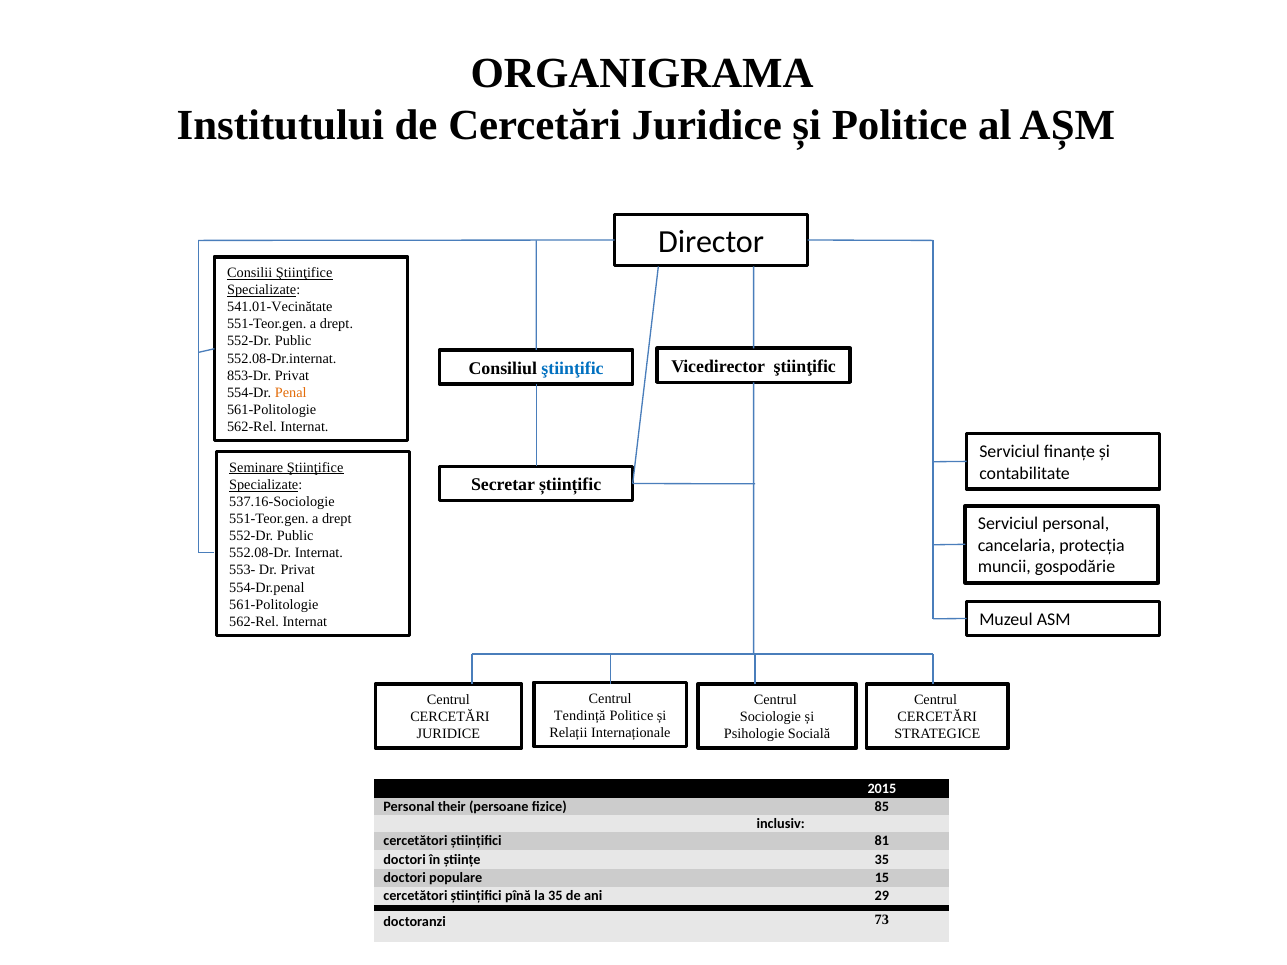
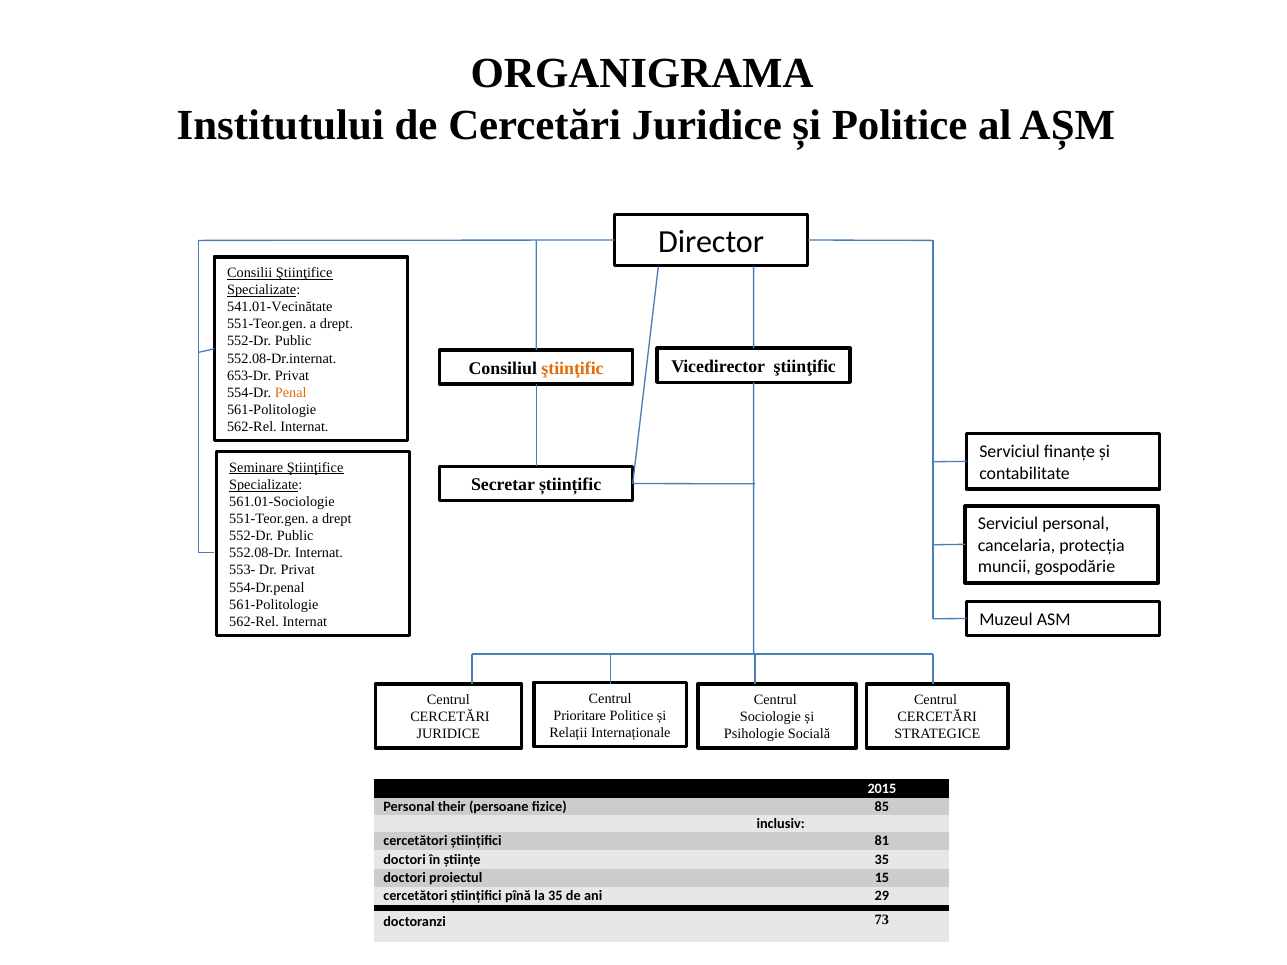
ştiinţific at (573, 368) colour: blue -> orange
853-Dr: 853-Dr -> 653-Dr
537.16-Sociologie: 537.16-Sociologie -> 561.01-Sociologie
Tendință: Tendință -> Prioritare
populare: populare -> proiectul
